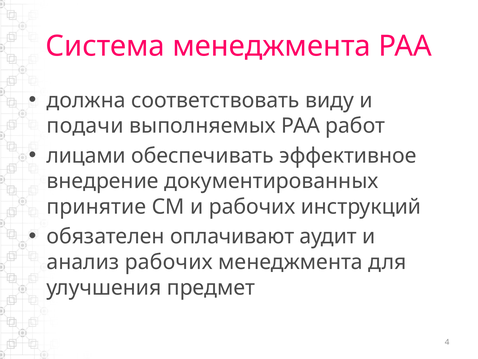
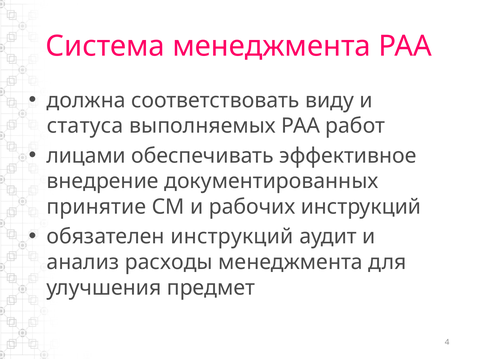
подачи: подачи -> статуса
обязателен оплачивают: оплачивают -> инструкций
анализ рабочих: рабочих -> расходы
